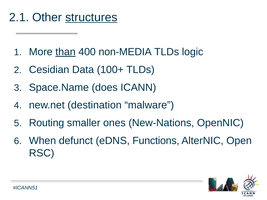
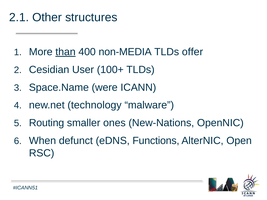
structures underline: present -> none
logic: logic -> offer
Data: Data -> User
does: does -> were
destination: destination -> technology
